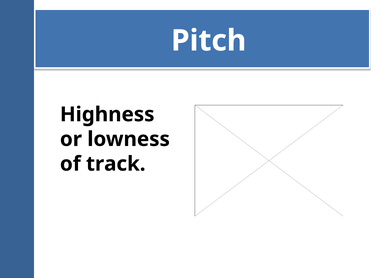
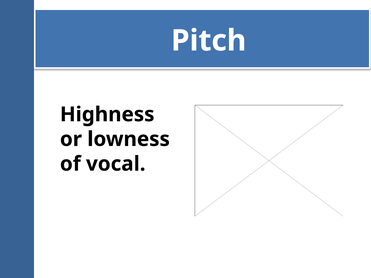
track: track -> vocal
